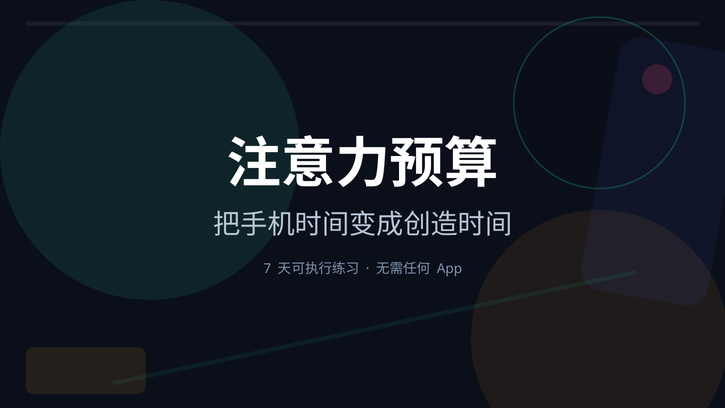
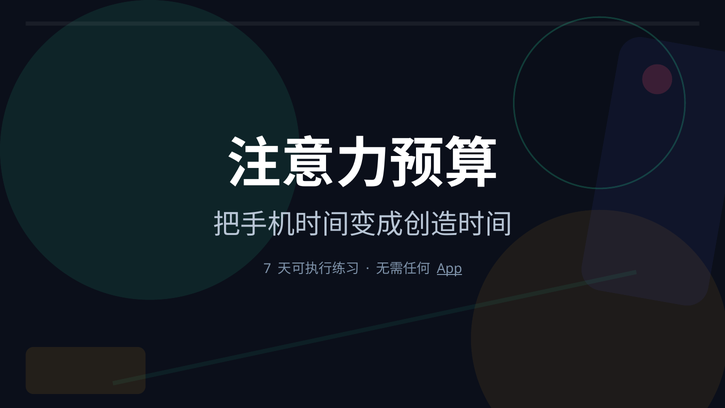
App underline: none -> present
